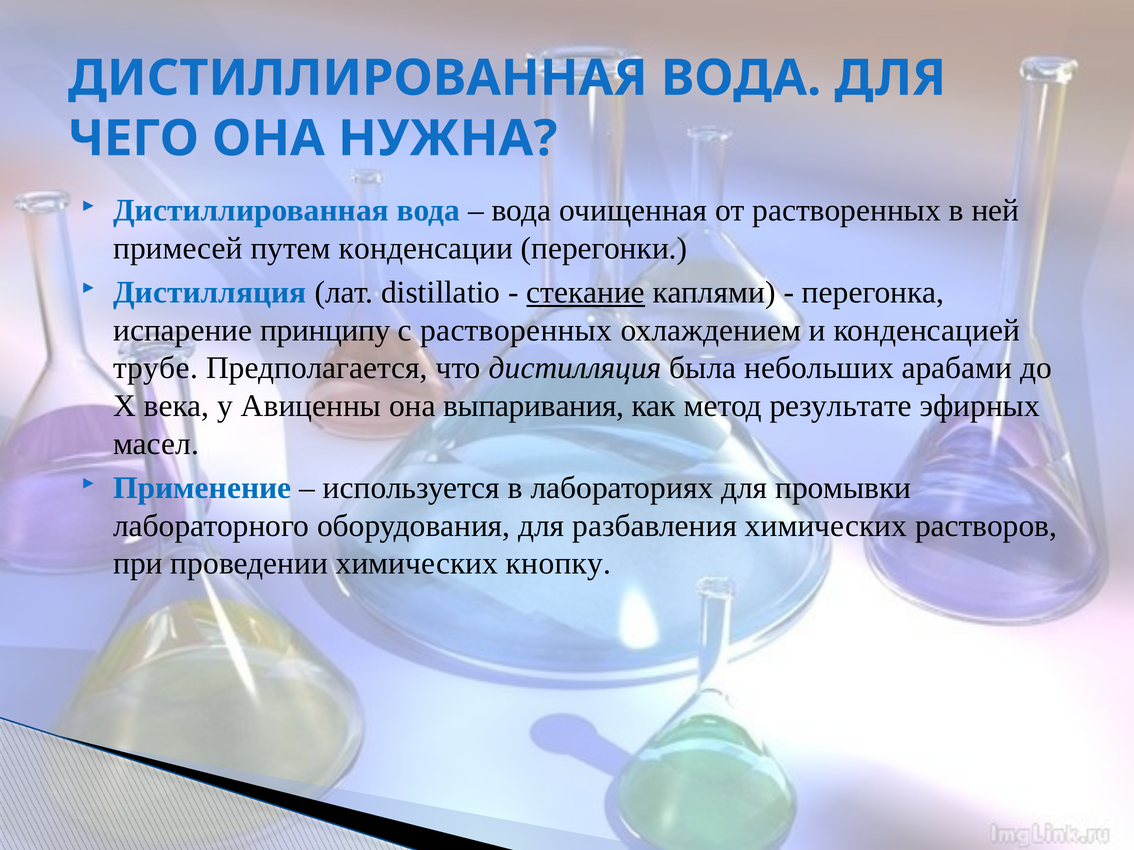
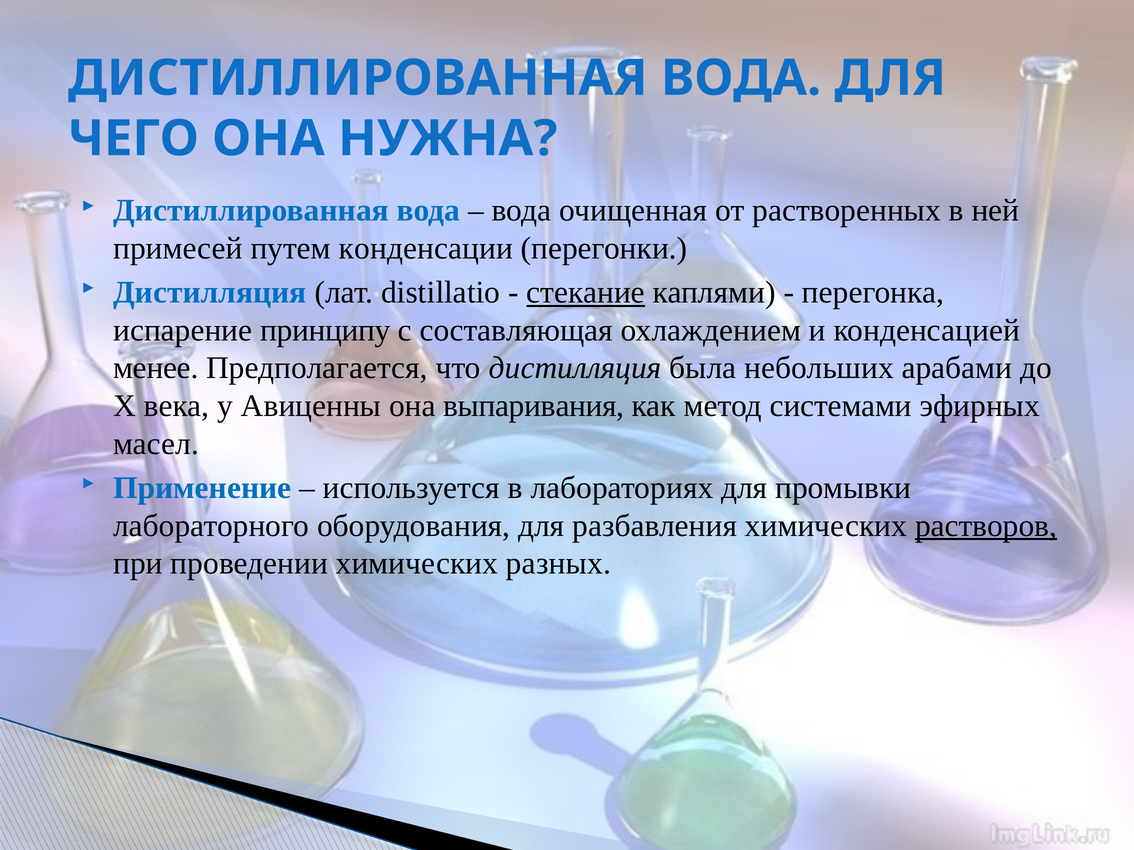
с растворенных: растворенных -> составляющая
трубе: трубе -> менее
результате: результате -> системами
растворов underline: none -> present
кнопку: кнопку -> разных
